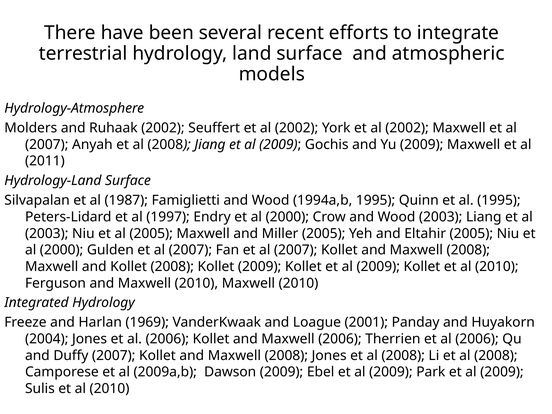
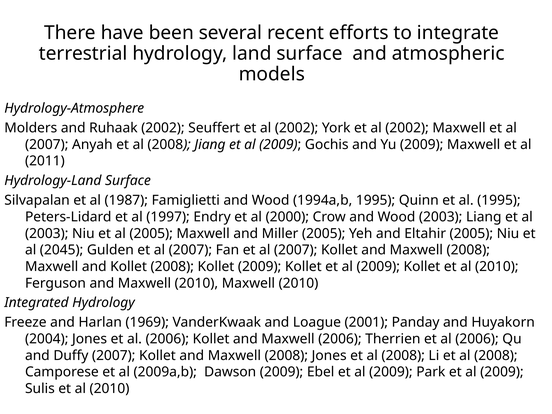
2000 at (62, 250): 2000 -> 2045
